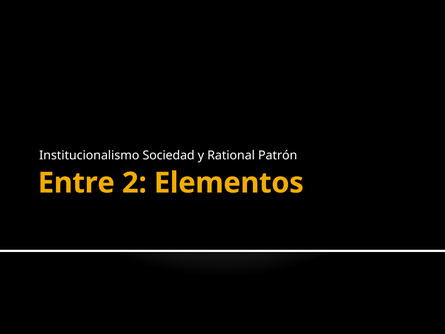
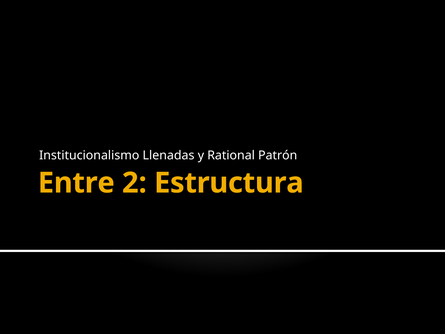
Sociedad: Sociedad -> Llenadas
Elementos: Elementos -> Estructura
